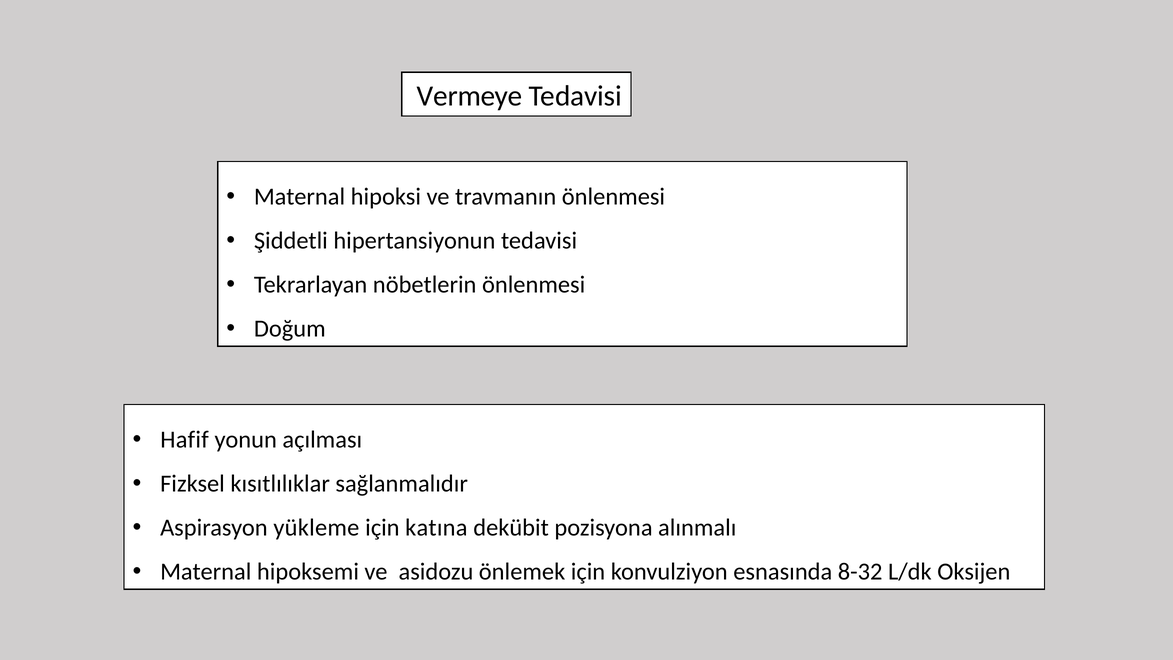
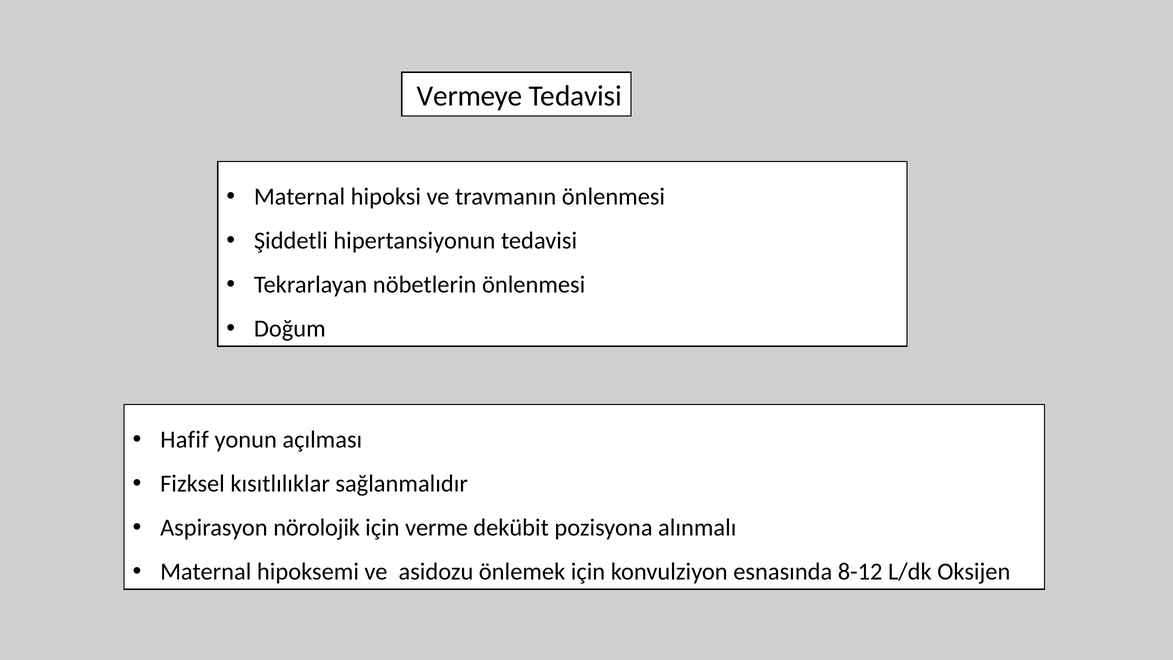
yükleme: yükleme -> nörolojik
katına: katına -> verme
8-32: 8-32 -> 8-12
